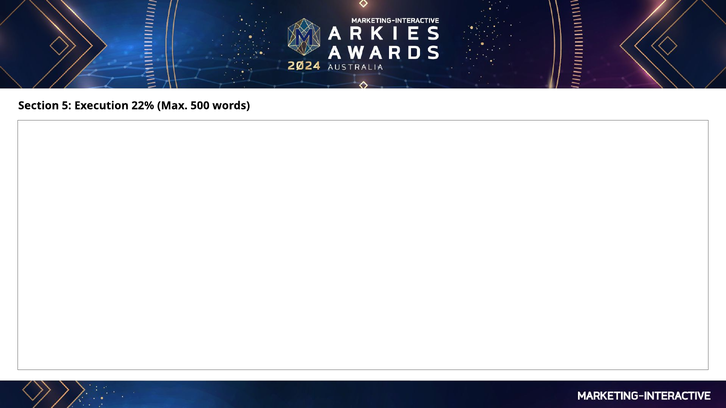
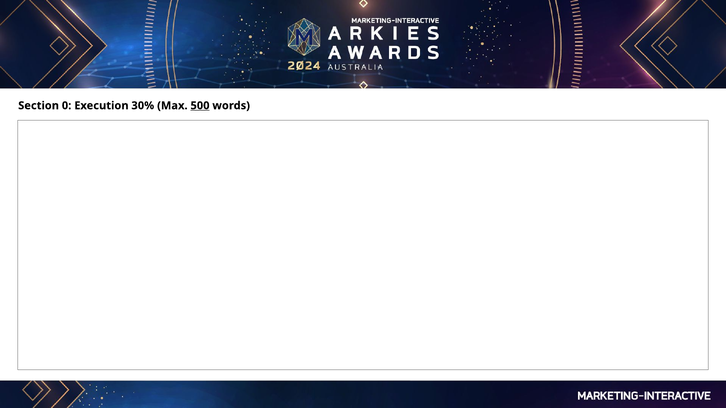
5: 5 -> 0
22%: 22% -> 30%
500 underline: none -> present
